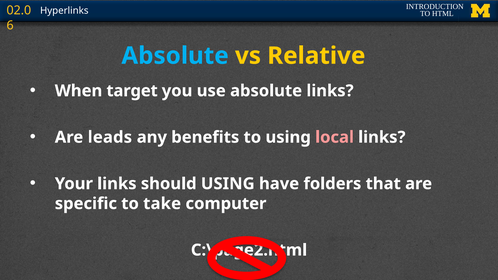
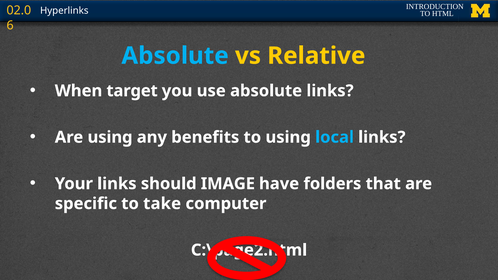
Are leads: leads -> using
local colour: pink -> light blue
should USING: USING -> IMAGE
